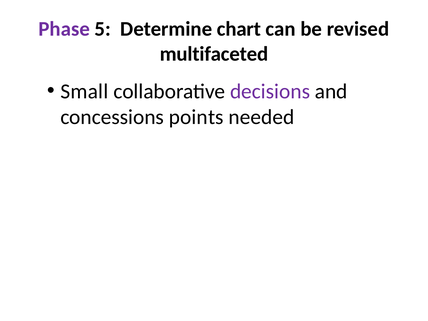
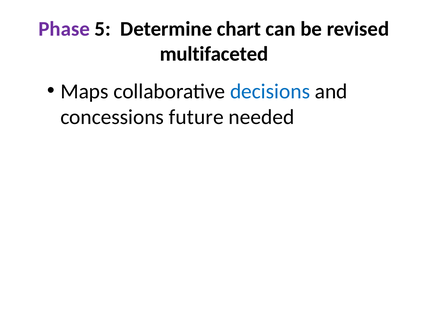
Small: Small -> Maps
decisions colour: purple -> blue
points: points -> future
